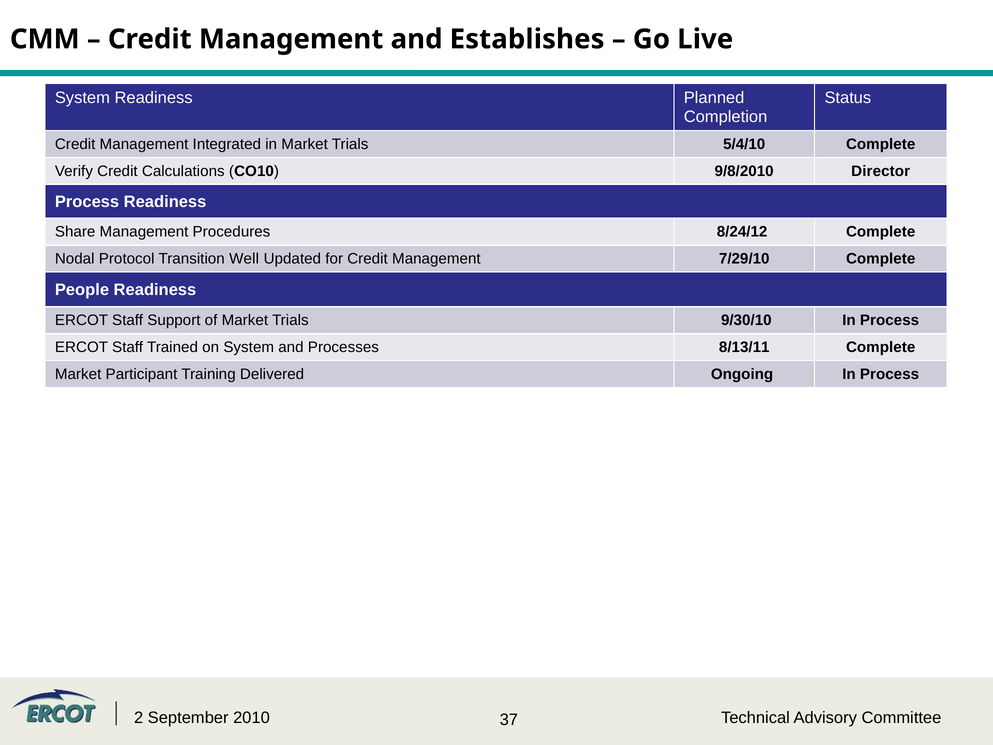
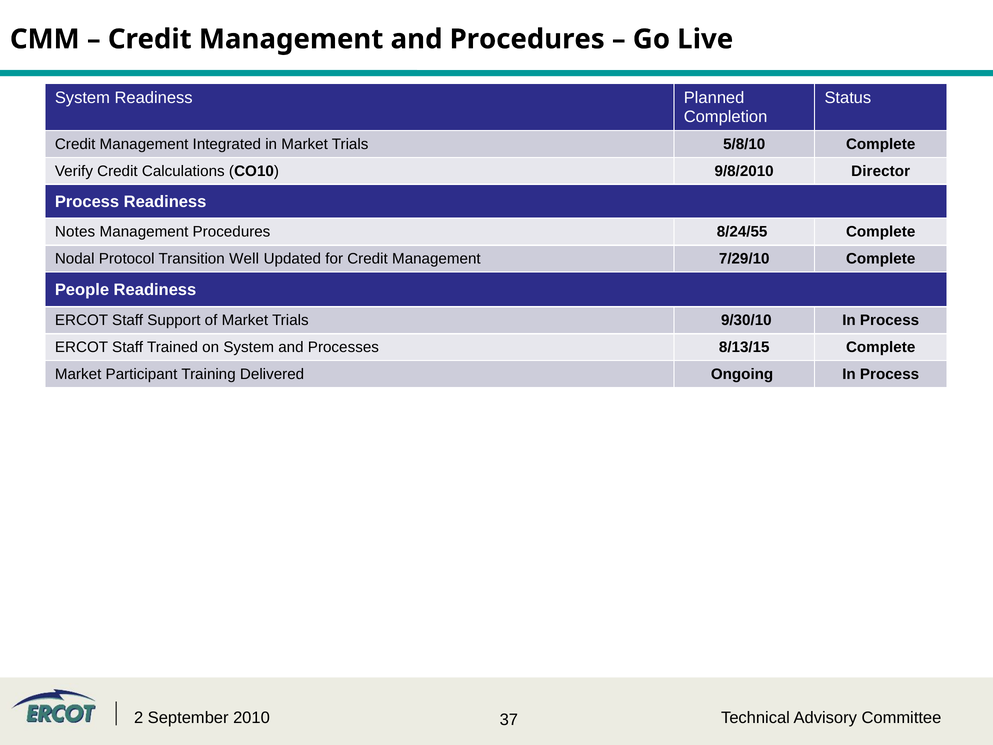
and Establishes: Establishes -> Procedures
5/4/10: 5/4/10 -> 5/8/10
Share: Share -> Notes
8/24/12: 8/24/12 -> 8/24/55
8/13/11: 8/13/11 -> 8/13/15
